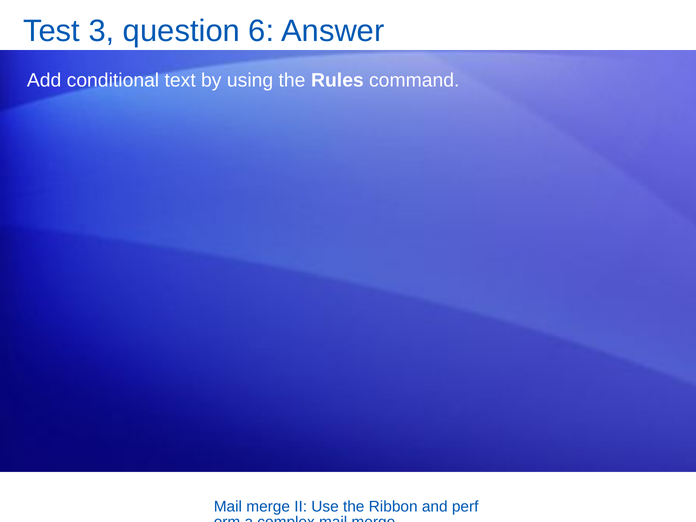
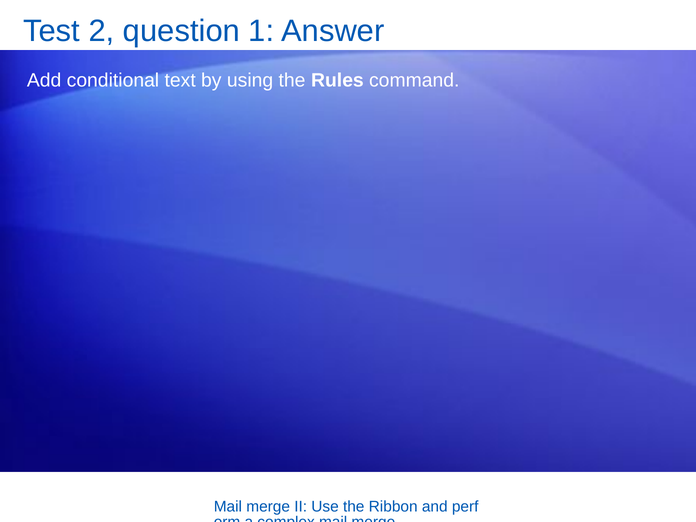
3: 3 -> 2
6: 6 -> 1
